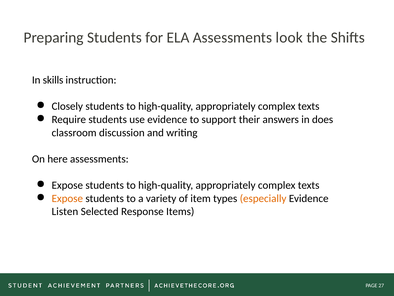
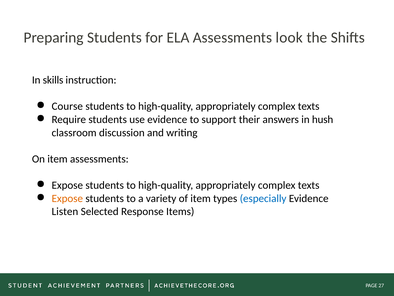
Closely: Closely -> Course
does: does -> hush
On here: here -> item
especially colour: orange -> blue
